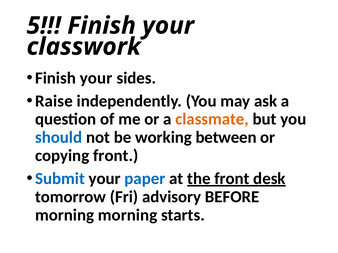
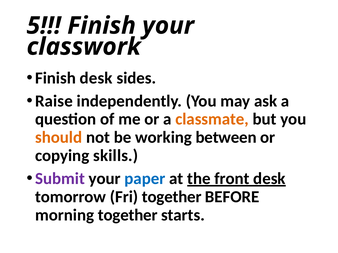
your at (96, 78): your -> desk
should colour: blue -> orange
copying front: front -> skills
Submit colour: blue -> purple
Fri advisory: advisory -> together
morning morning: morning -> together
